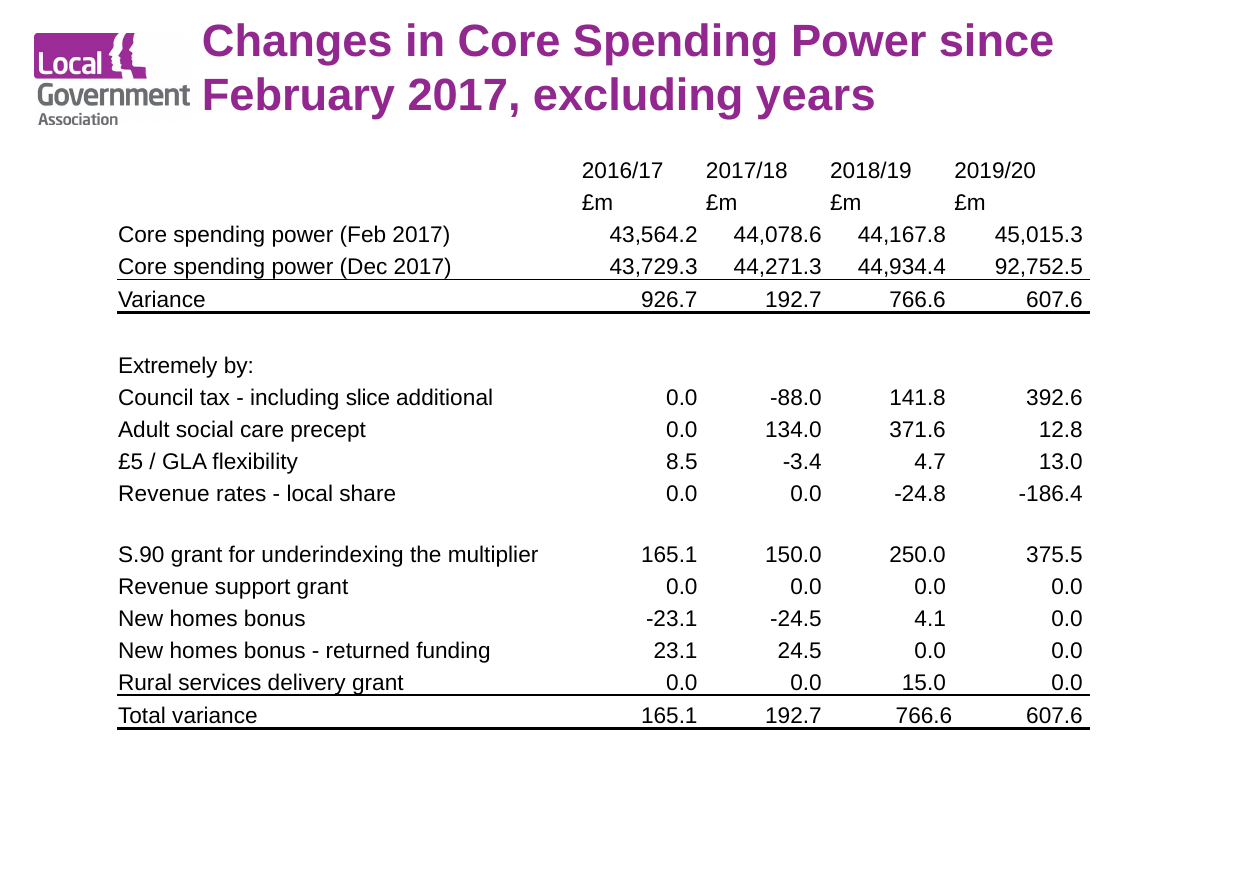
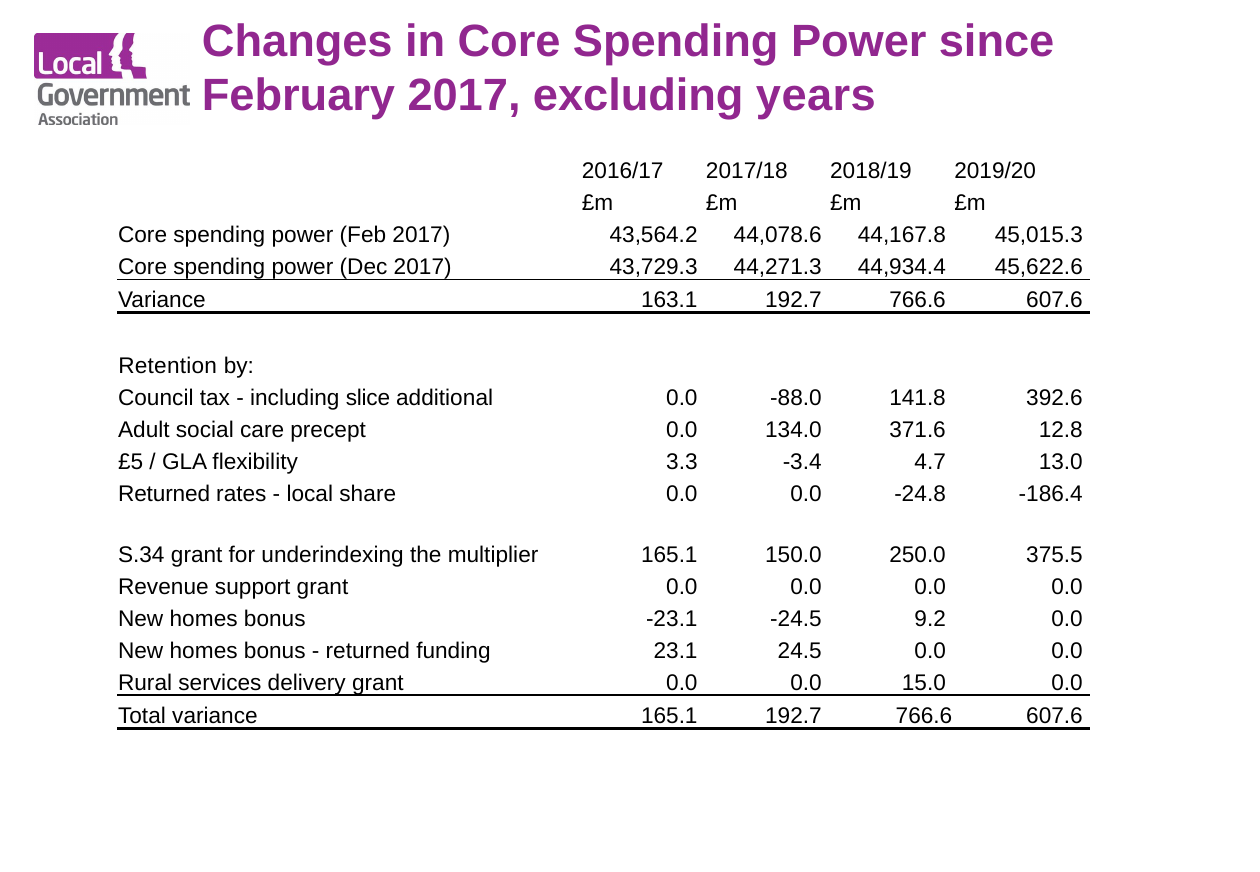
92,752.5: 92,752.5 -> 45,622.6
926.7: 926.7 -> 163.1
Extremely: Extremely -> Retention
8.5: 8.5 -> 3.3
Revenue at (164, 494): Revenue -> Returned
S.90: S.90 -> S.34
4.1: 4.1 -> 9.2
